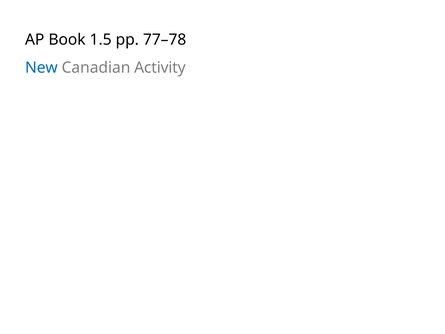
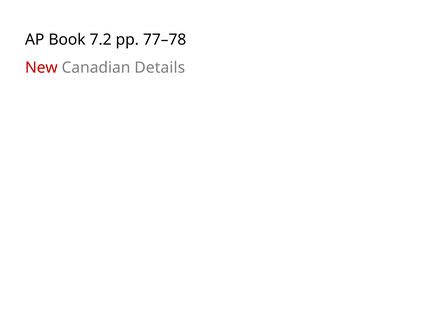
1.5: 1.5 -> 7.2
New colour: blue -> red
Activity: Activity -> Details
